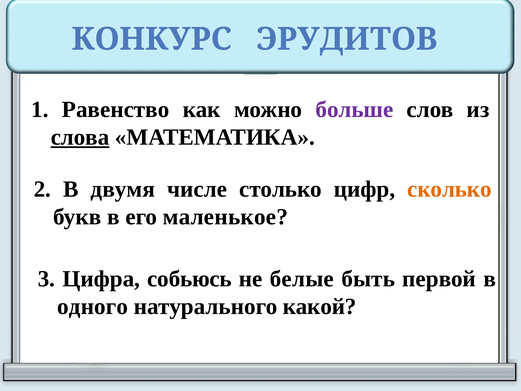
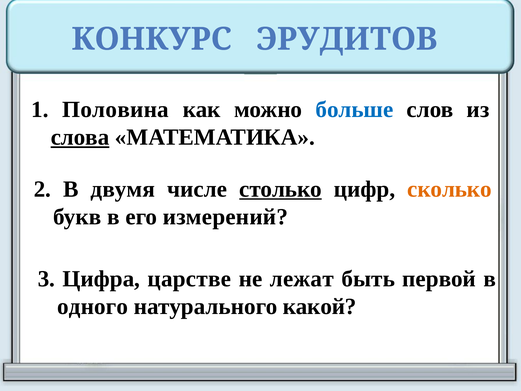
Равенство: Равенство -> Половина
больше colour: purple -> blue
столько underline: none -> present
маленькое: маленькое -> измерений
собьюсь: собьюсь -> царстве
белые: белые -> лежат
